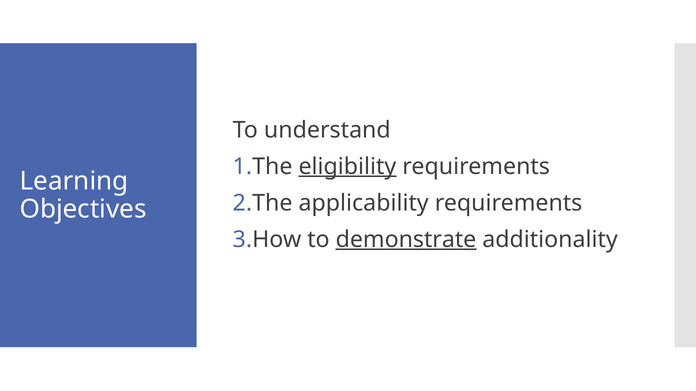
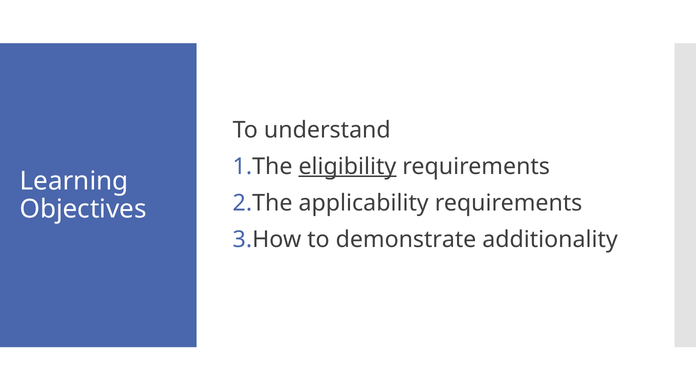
demonstrate underline: present -> none
